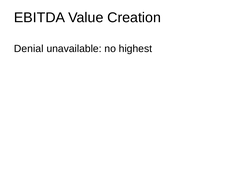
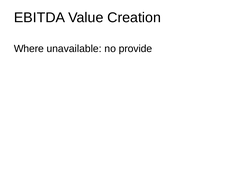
Denial: Denial -> Where
highest: highest -> provide
